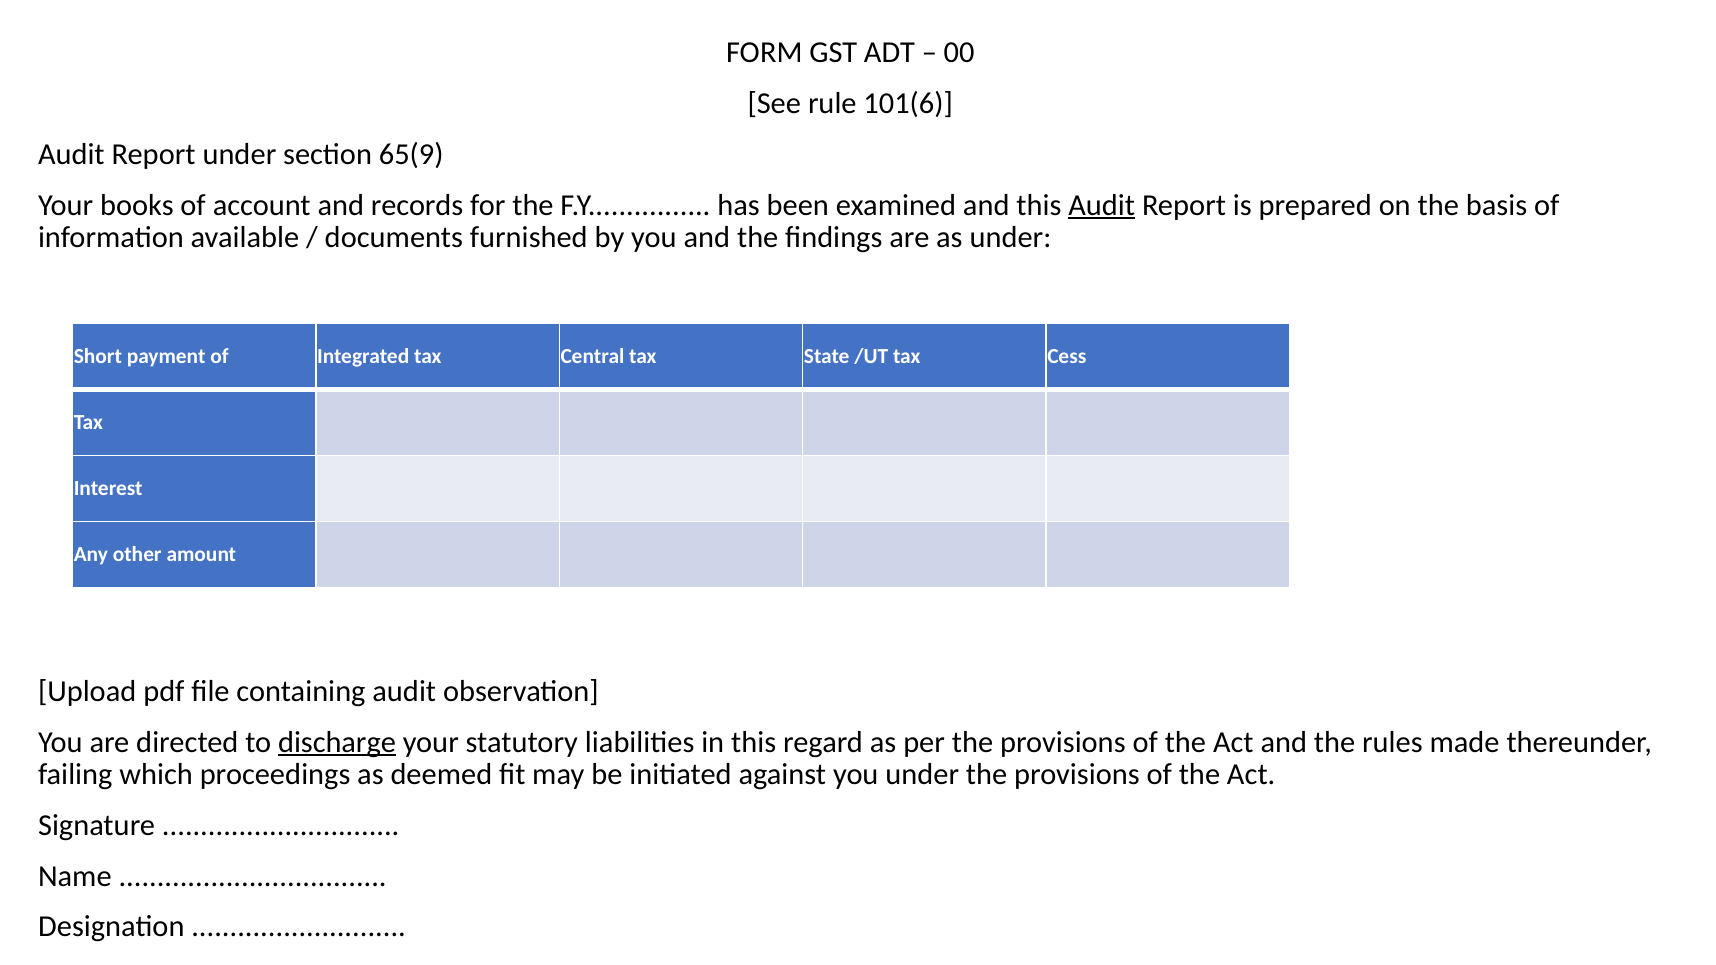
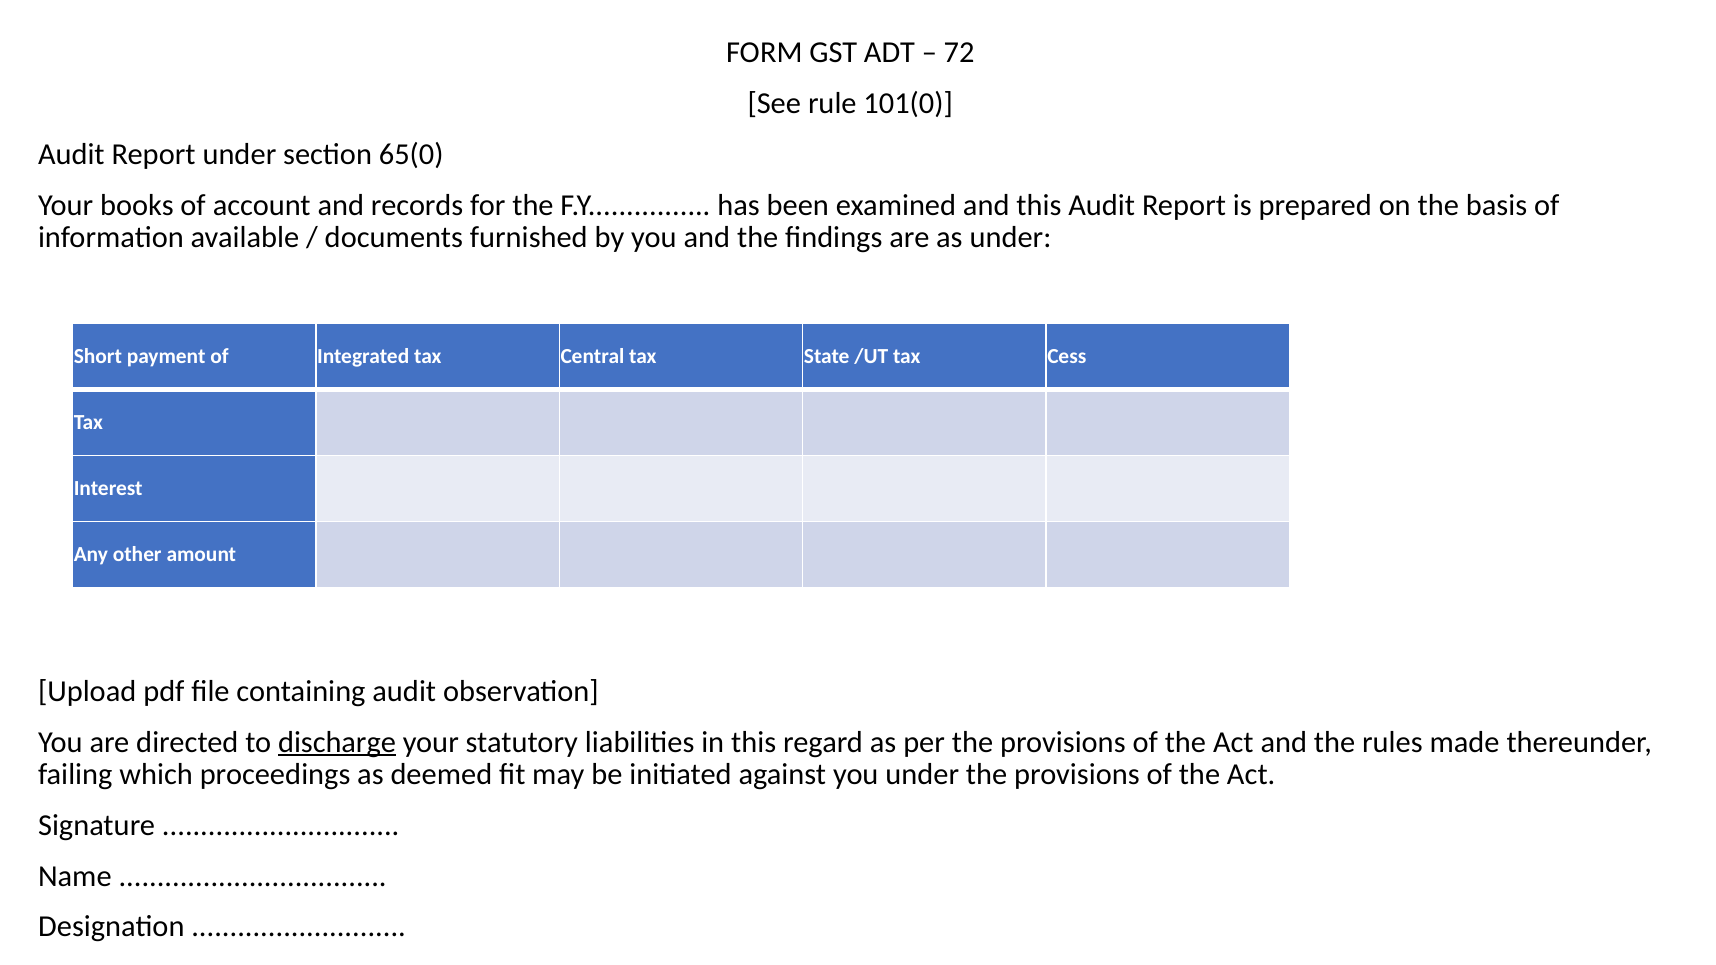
00: 00 -> 72
101(6: 101(6 -> 101(0
65(9: 65(9 -> 65(0
Audit at (1102, 205) underline: present -> none
